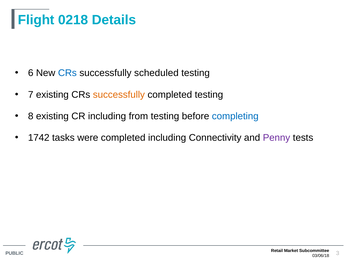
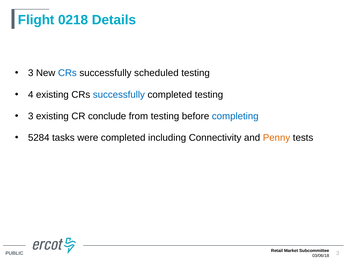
6 at (31, 73): 6 -> 3
7: 7 -> 4
successfully at (119, 95) colour: orange -> blue
8 at (31, 116): 8 -> 3
CR including: including -> conclude
1742: 1742 -> 5284
Penny colour: purple -> orange
